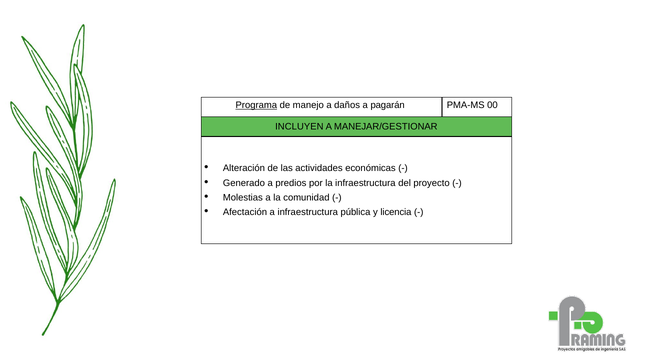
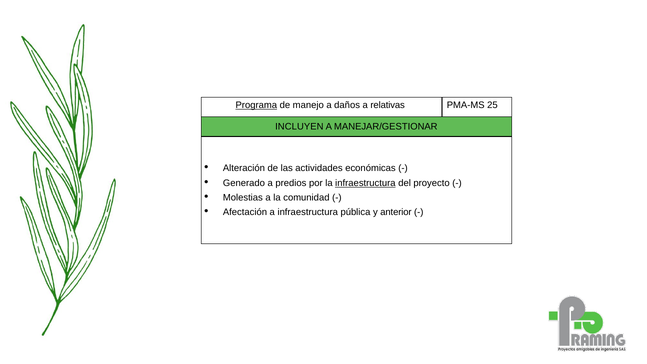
pagarán: pagarán -> relativas
00: 00 -> 25
infraestructura at (365, 183) underline: none -> present
licencia: licencia -> anterior
